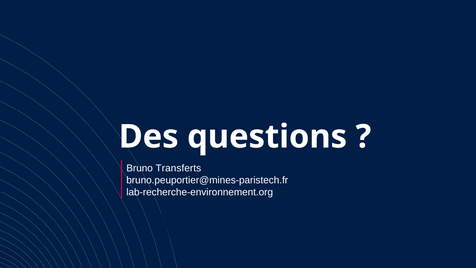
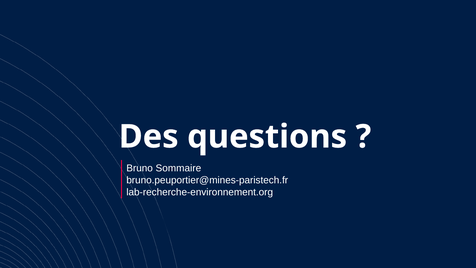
Transferts: Transferts -> Sommaire
